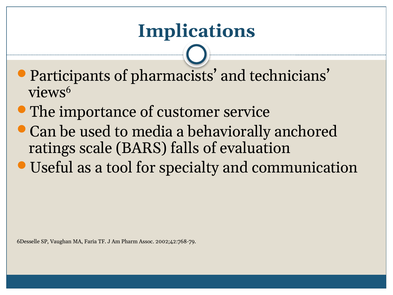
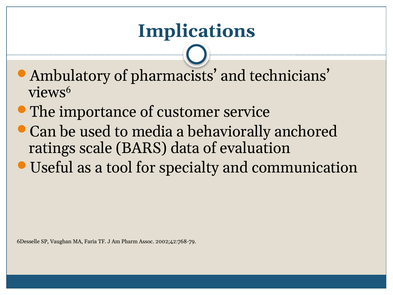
Participants: Participants -> Ambulatory
falls: falls -> data
